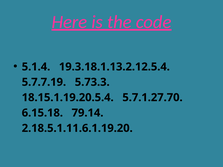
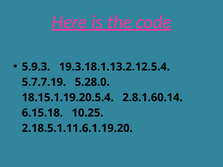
5.1.4: 5.1.4 -> 5.9.3
5.73.3: 5.73.3 -> 5.28.0
5.7.1.27.70: 5.7.1.27.70 -> 2.8.1.60.14
79.14: 79.14 -> 10.25
